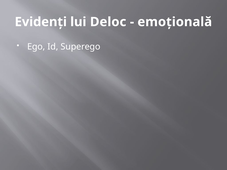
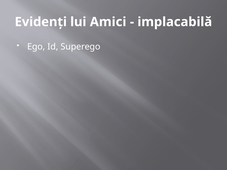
Deloc: Deloc -> Amici
emoţională: emoţională -> implacabilă
